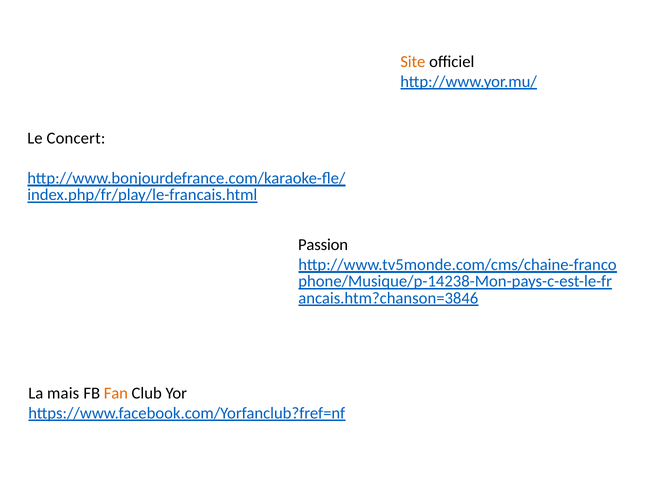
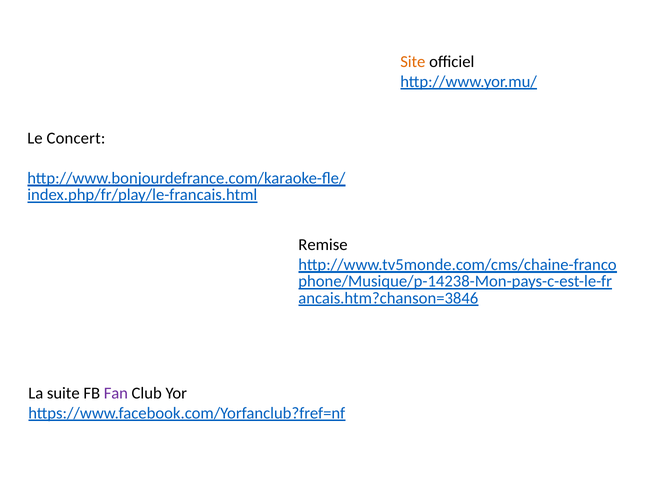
Passion: Passion -> Remise
mais: mais -> suite
Fan colour: orange -> purple
